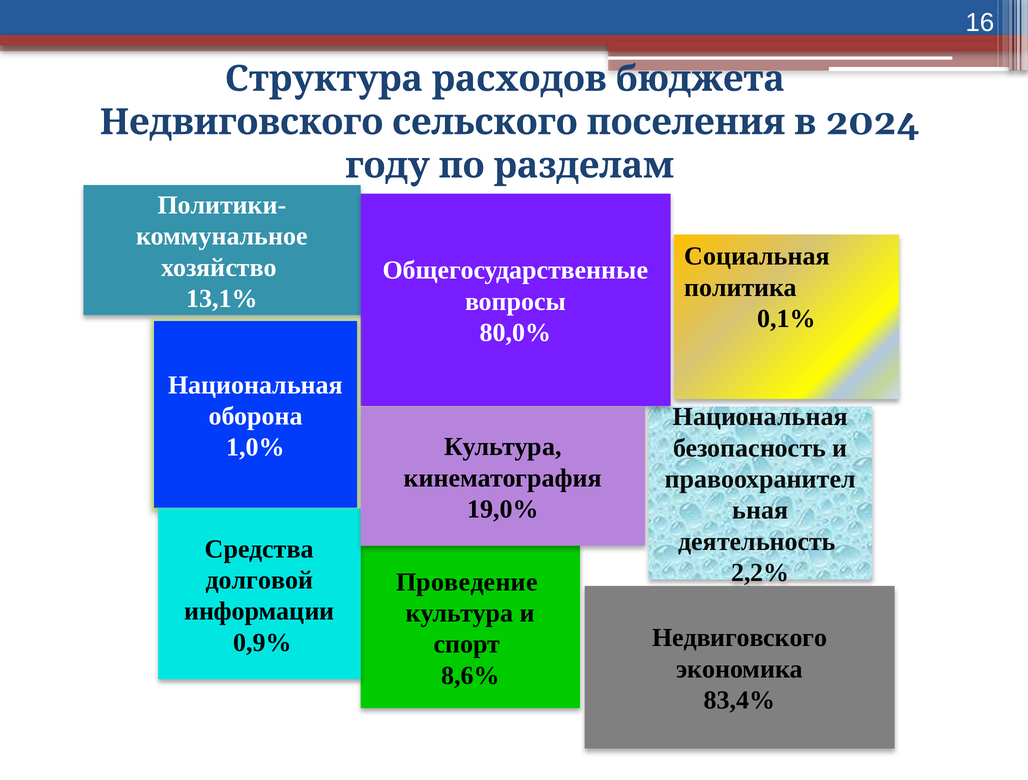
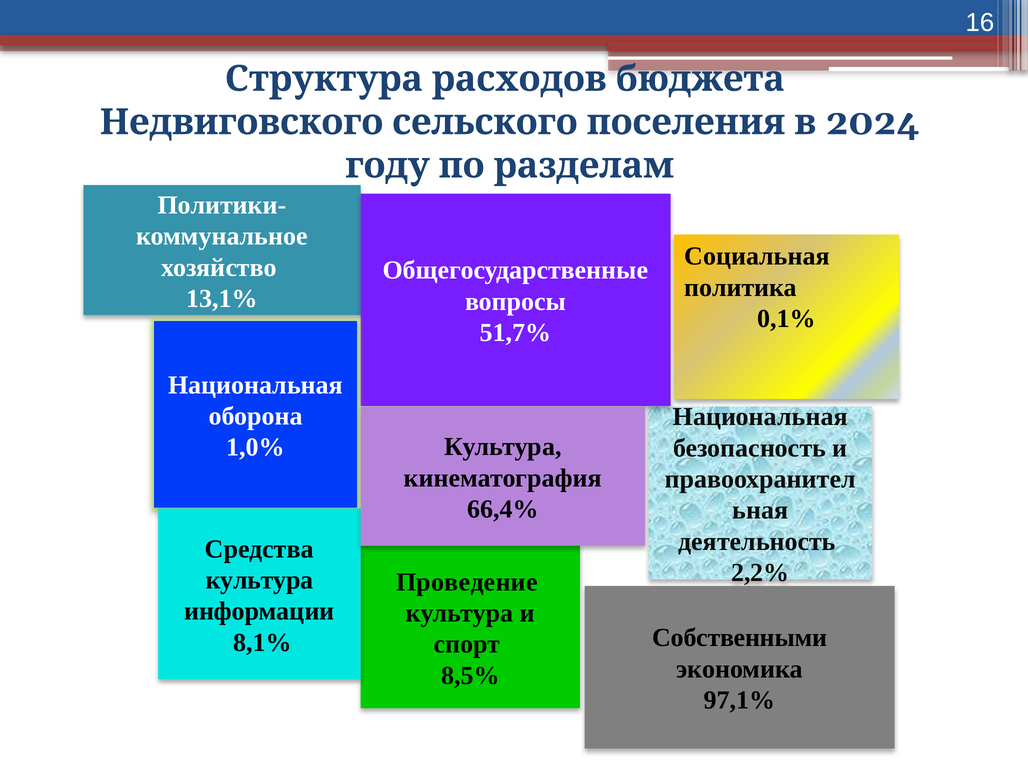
80,0%: 80,0% -> 51,7%
19,0%: 19,0% -> 66,4%
долговой at (259, 580): долговой -> культура
Недвиговского: Недвиговского -> Собственными
0,9%: 0,9% -> 8,1%
8,6%: 8,6% -> 8,5%
83,4%: 83,4% -> 97,1%
